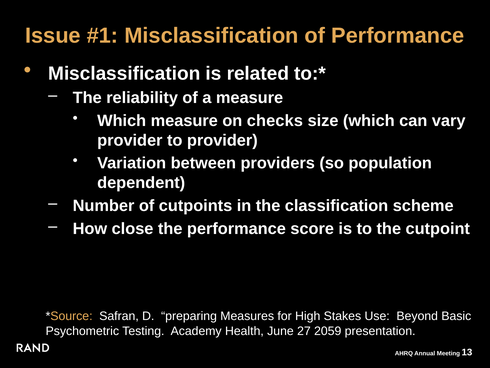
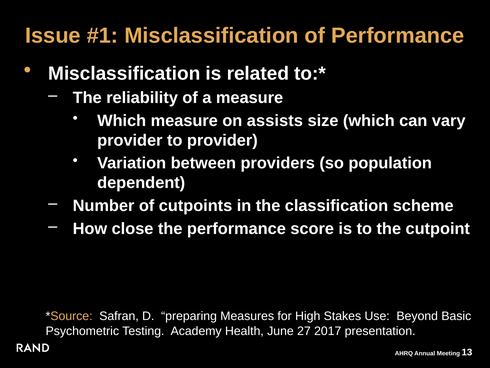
checks: checks -> assists
2059: 2059 -> 2017
